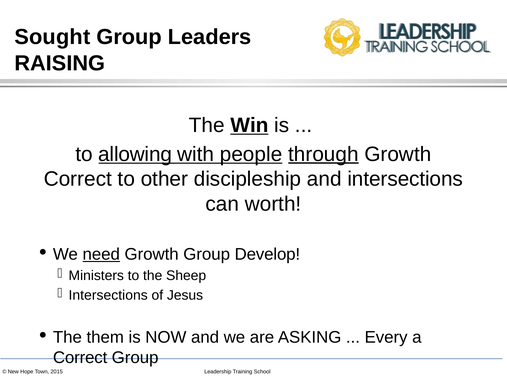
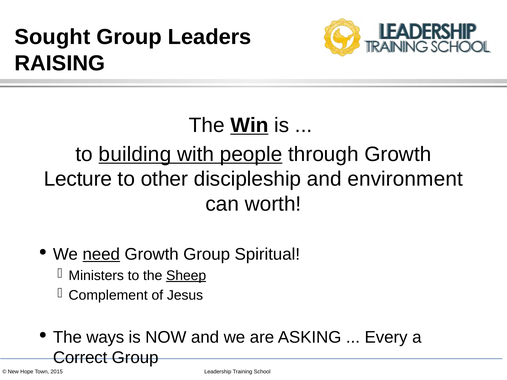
allowing: allowing -> building
through underline: present -> none
Correct at (78, 179): Correct -> Lecture
and intersections: intersections -> environment
Develop: Develop -> Spiritual
Sheep underline: none -> present
Intersections at (108, 295): Intersections -> Complement
them: them -> ways
